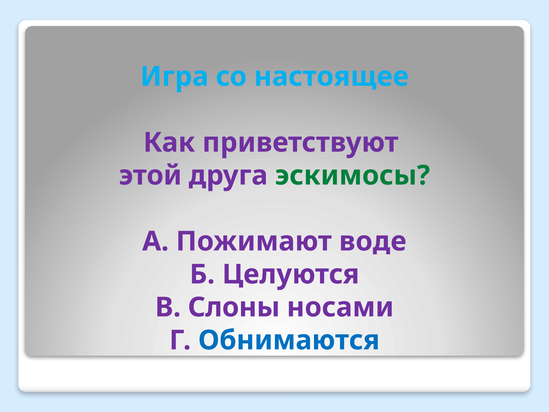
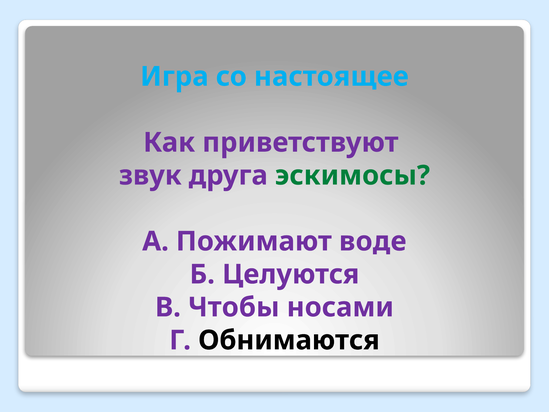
этой: этой -> звук
Слоны: Слоны -> Чтобы
Обнимаются colour: blue -> black
